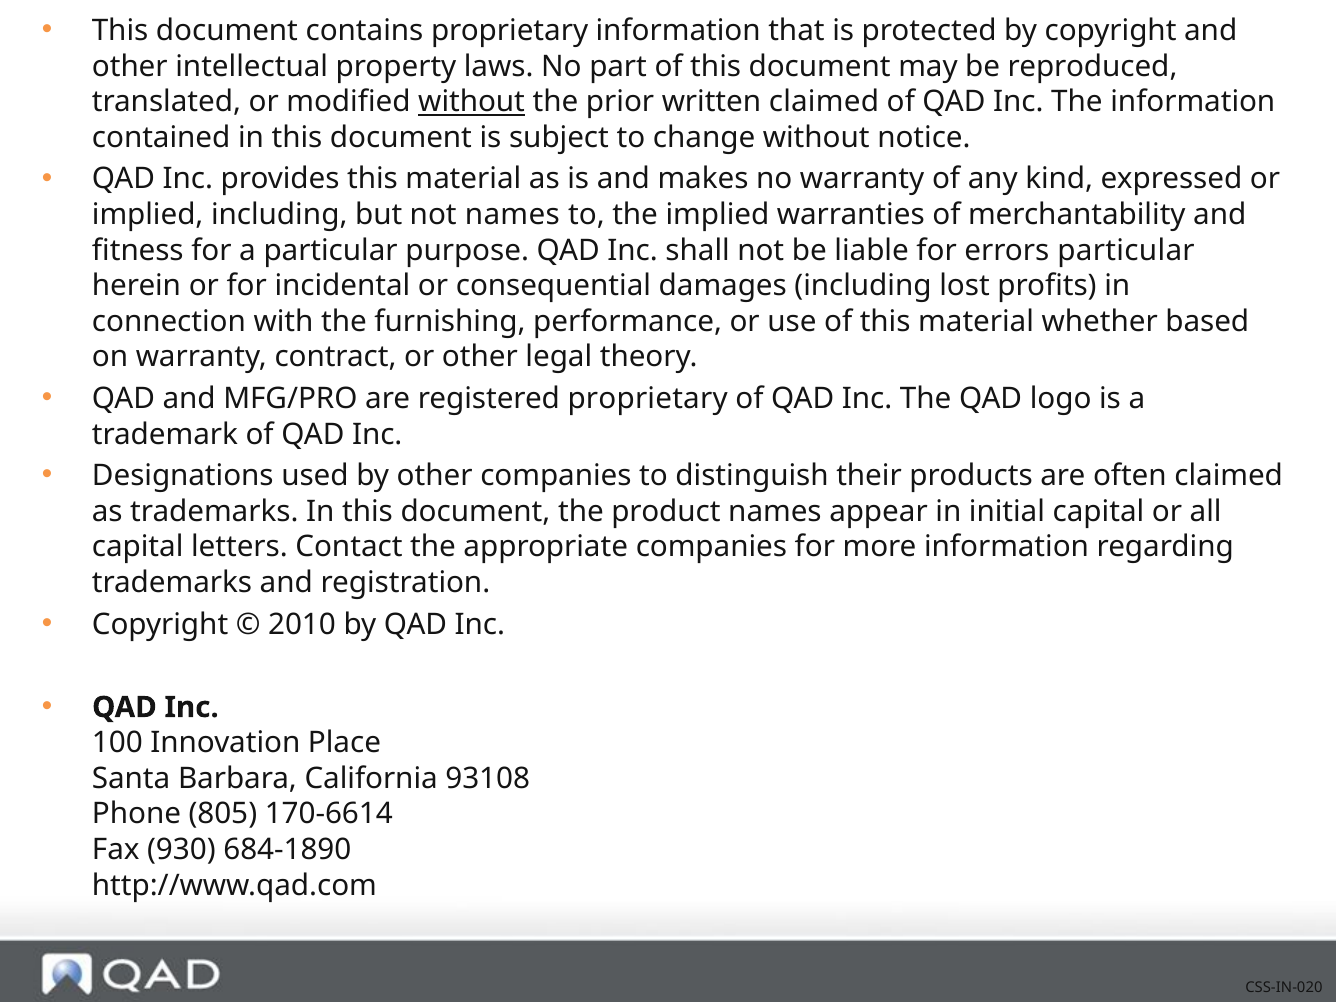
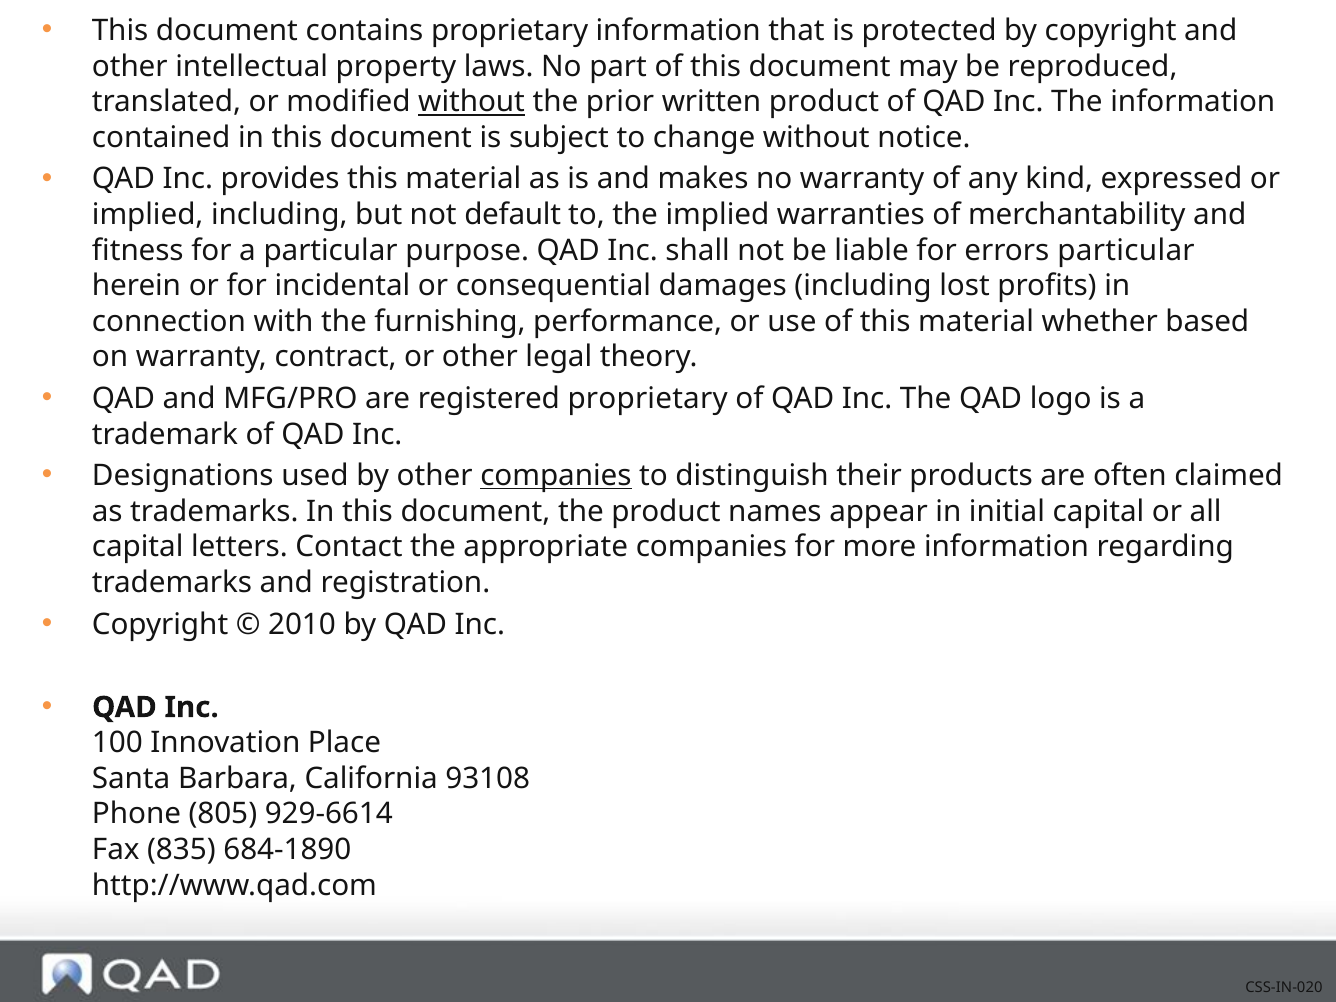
written claimed: claimed -> product
not names: names -> default
companies at (556, 476) underline: none -> present
170-6614: 170-6614 -> 929-6614
930: 930 -> 835
